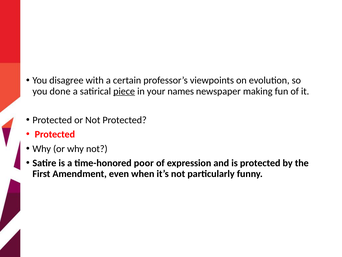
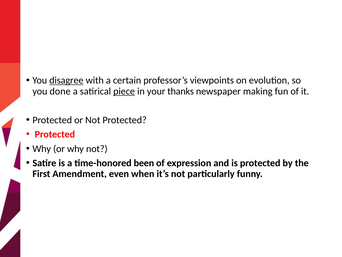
disagree underline: none -> present
names: names -> thanks
poor: poor -> been
